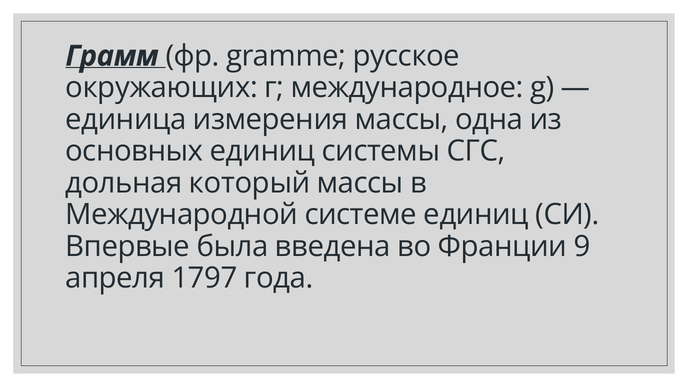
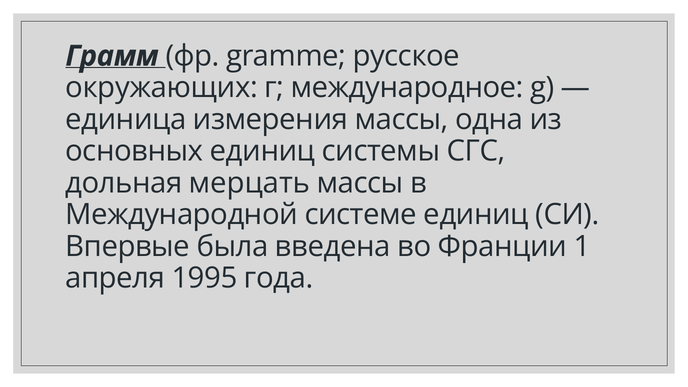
который: который -> мерцать
9: 9 -> 1
1797: 1797 -> 1995
